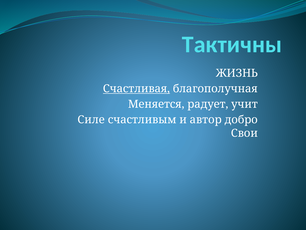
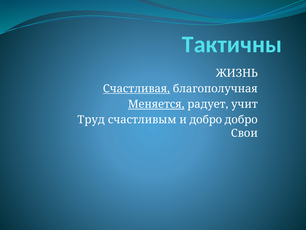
Меняется underline: none -> present
Силе: Силе -> Труд
и автор: автор -> добро
